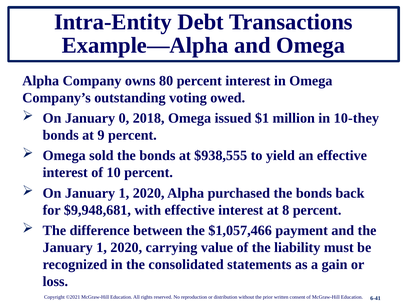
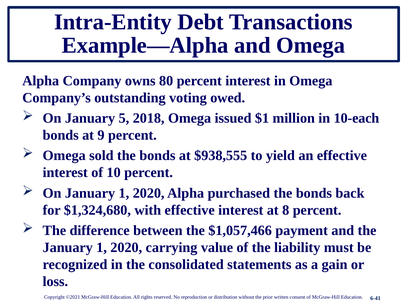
0: 0 -> 5
10-they: 10-they -> 10-each
$9,948,681: $9,948,681 -> $1,324,680
